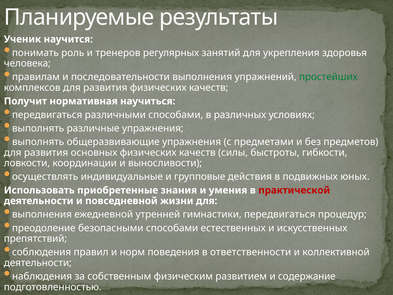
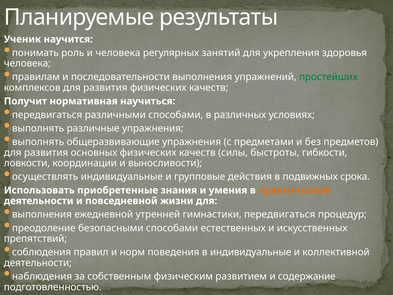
и тренеров: тренеров -> человека
юных: юных -> срока
практической colour: red -> orange
в ответственности: ответственности -> индивидуальные
